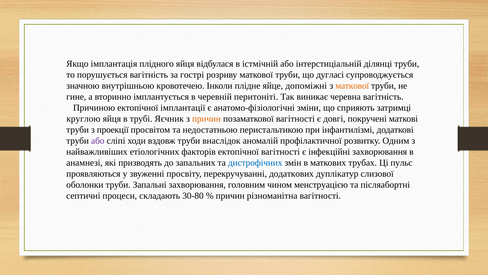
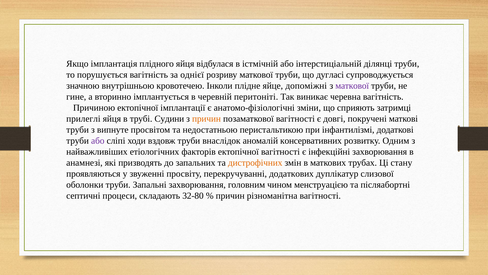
гострі: гострі -> однієї
маткової at (352, 86) colour: orange -> purple
круглою: круглою -> прилеглі
Яєчник: Яєчник -> Судини
проекції: проекції -> випнуте
профілактичної: профілактичної -> консервативних
дистрофічних colour: blue -> orange
пульс: пульс -> стану
30-80: 30-80 -> 32-80
